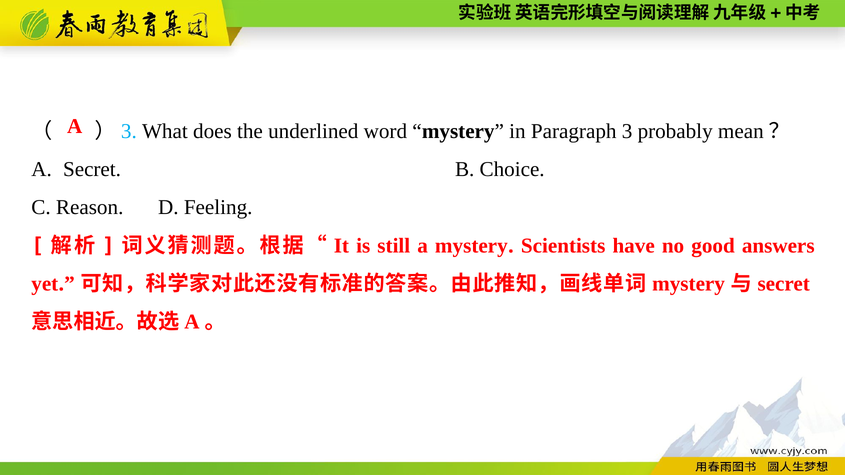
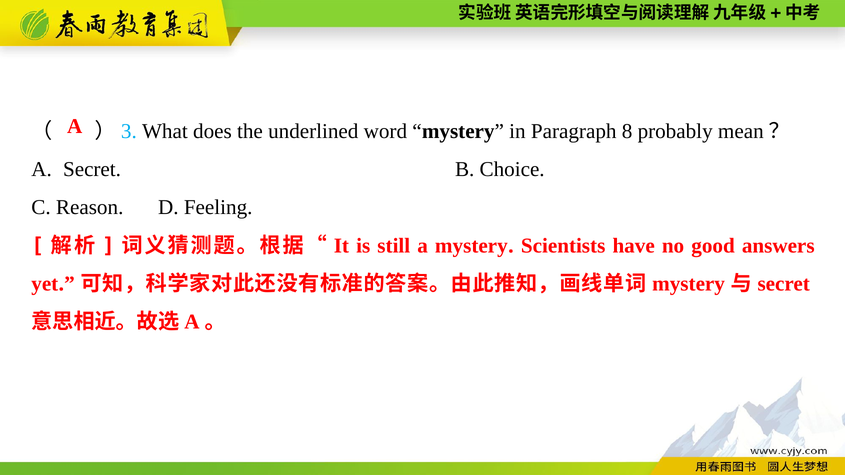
3: 3 -> 8
